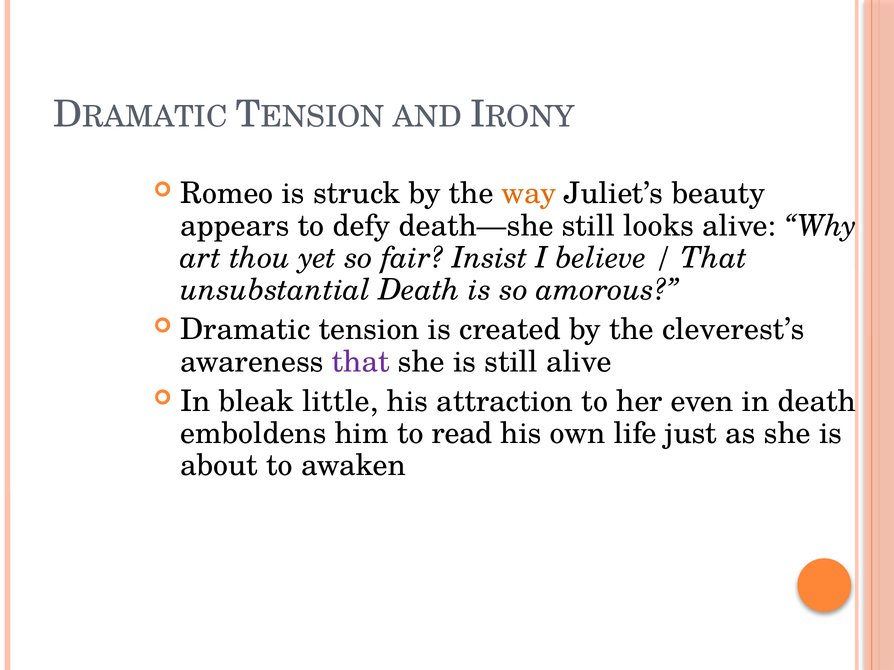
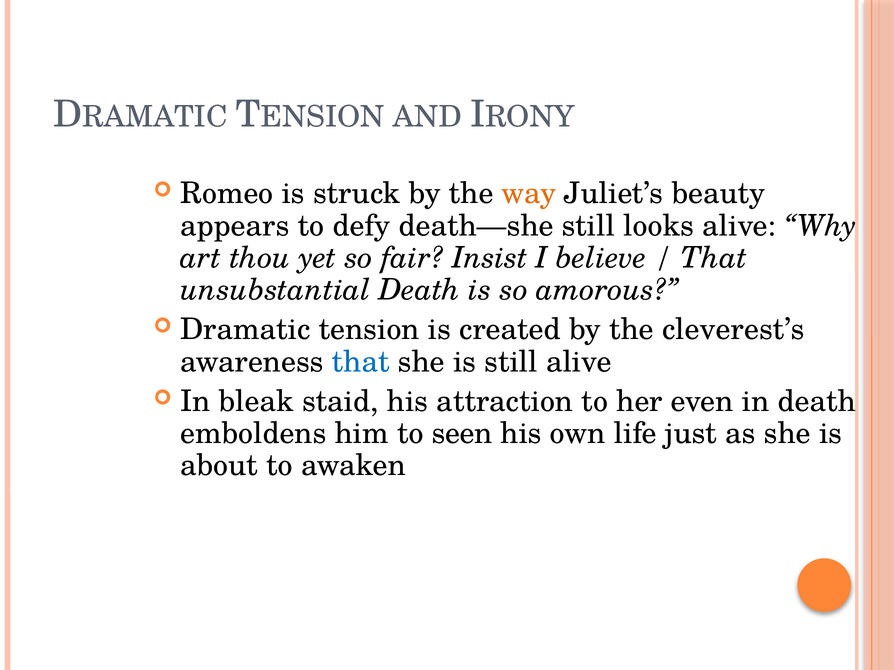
that at (361, 362) colour: purple -> blue
little: little -> staid
read: read -> seen
